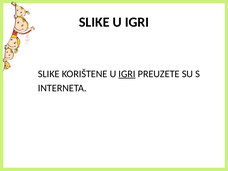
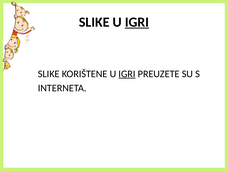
IGRI at (137, 22) underline: none -> present
